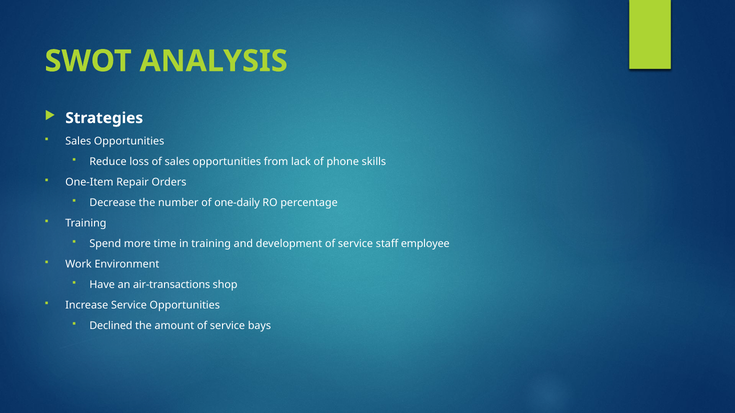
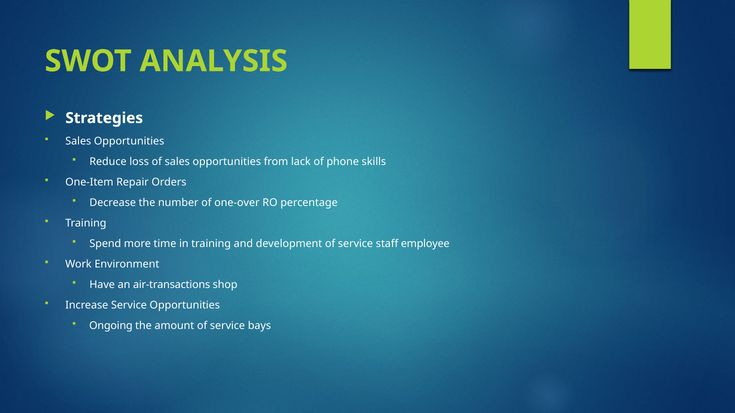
one-daily: one-daily -> one-over
Declined: Declined -> Ongoing
